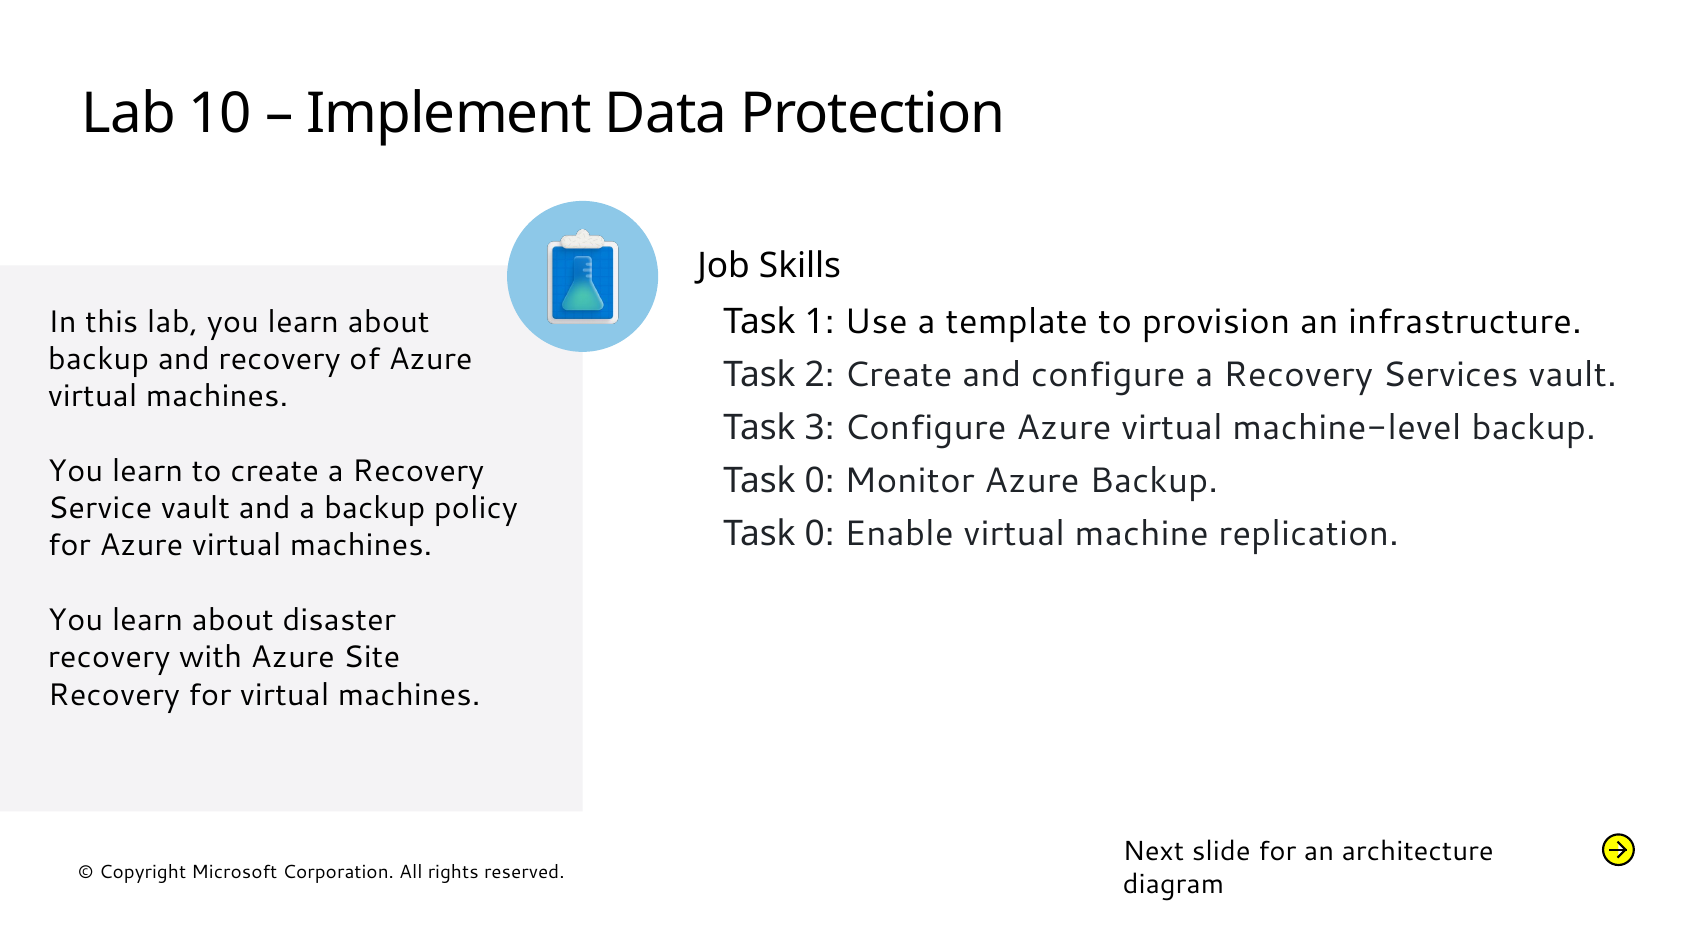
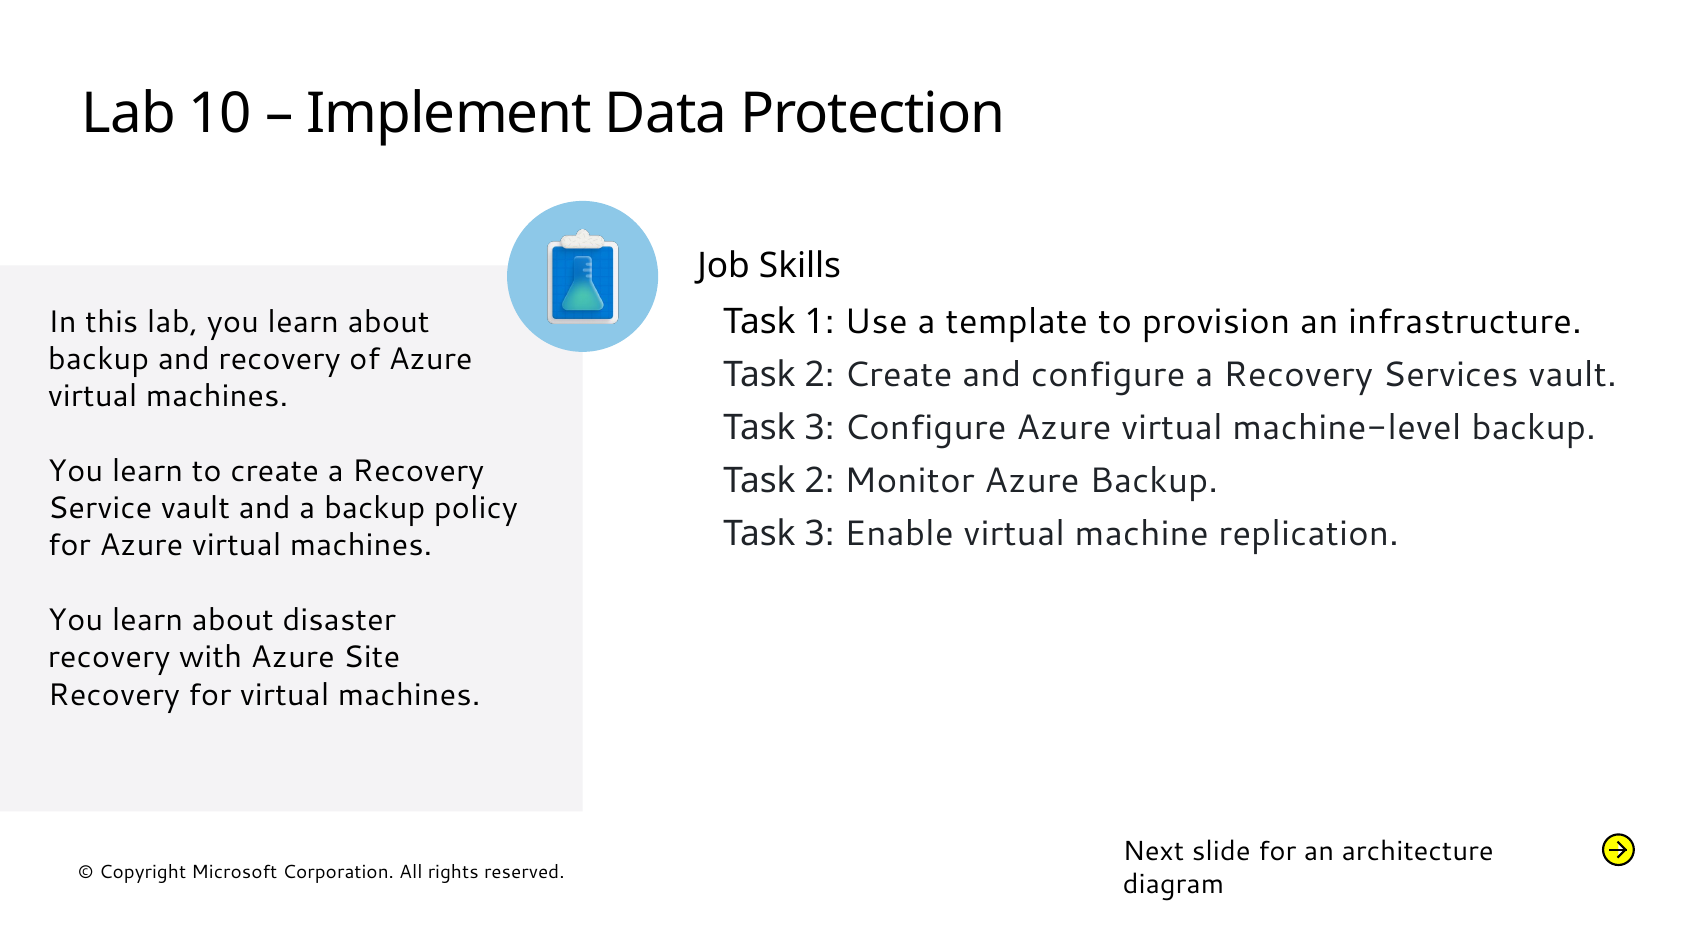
0 at (815, 481): 0 -> 2
0 at (815, 534): 0 -> 3
